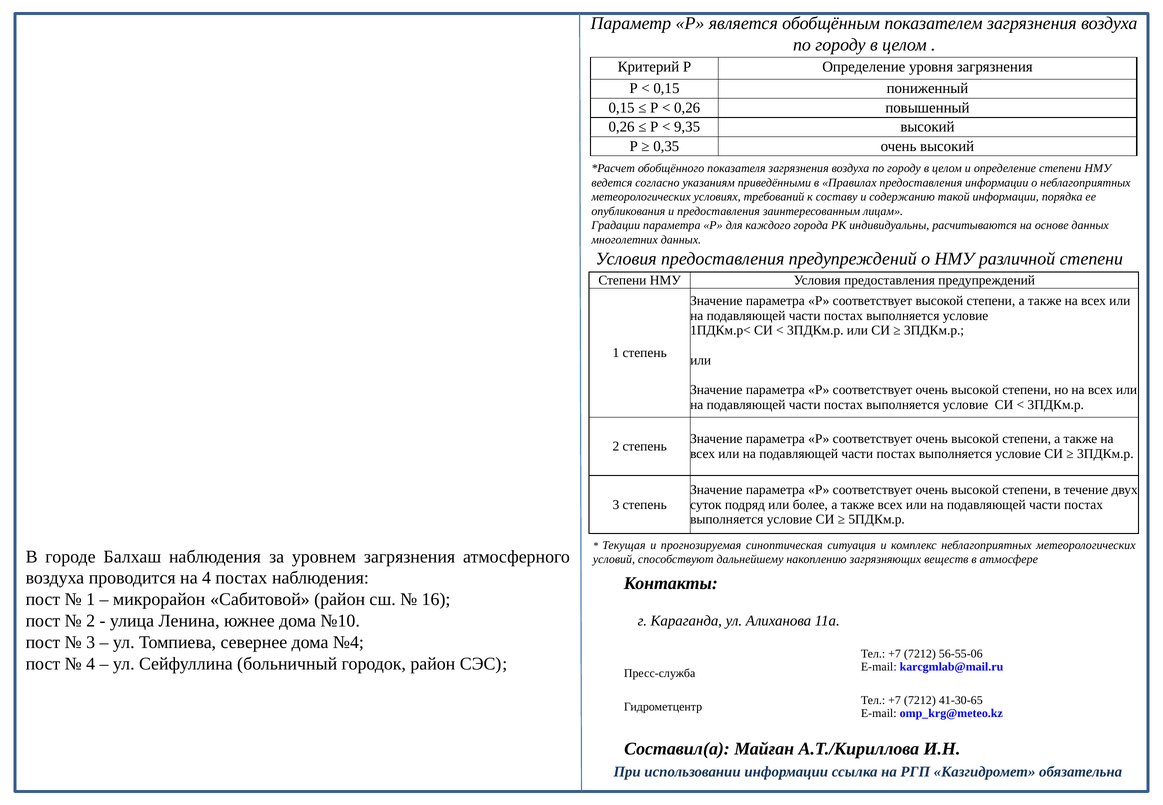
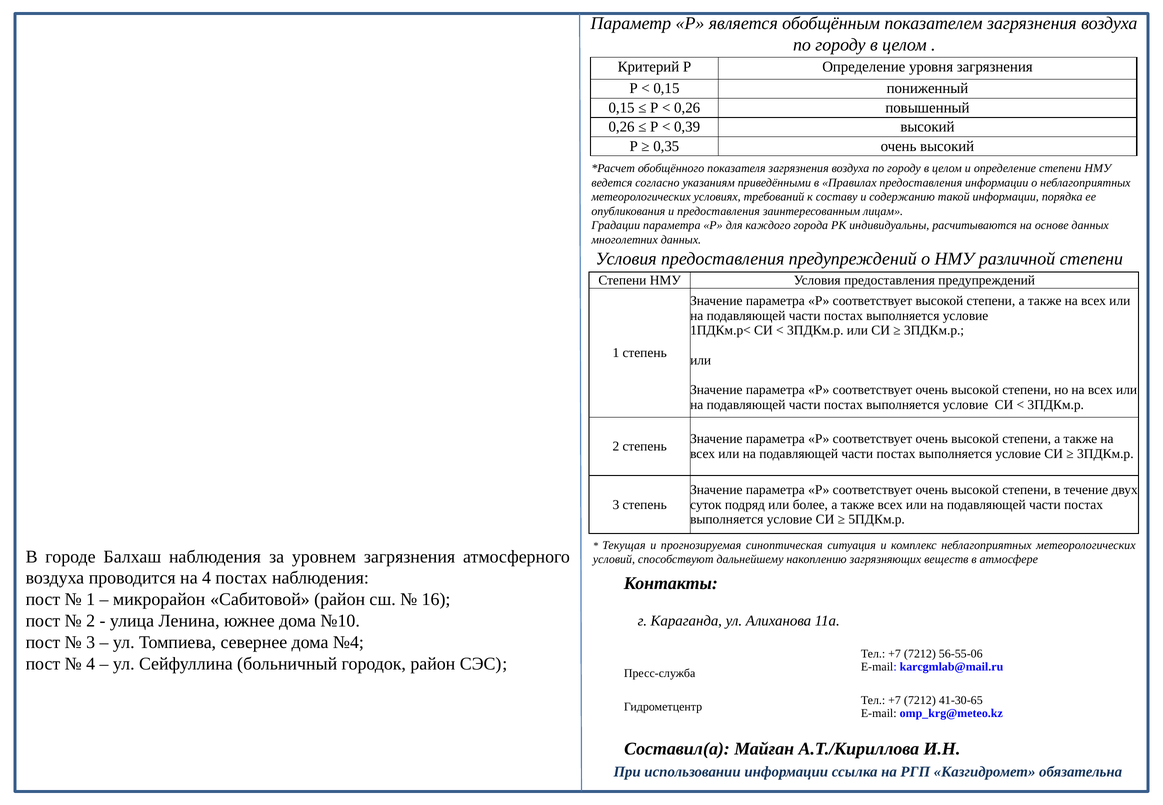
9,35: 9,35 -> 0,39
